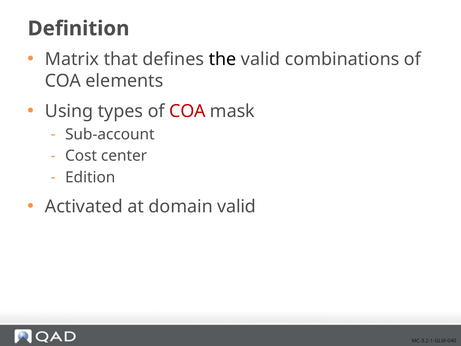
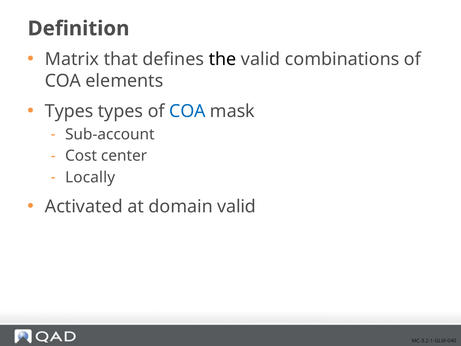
Using at (69, 111): Using -> Types
COA at (187, 111) colour: red -> blue
Edition: Edition -> Locally
